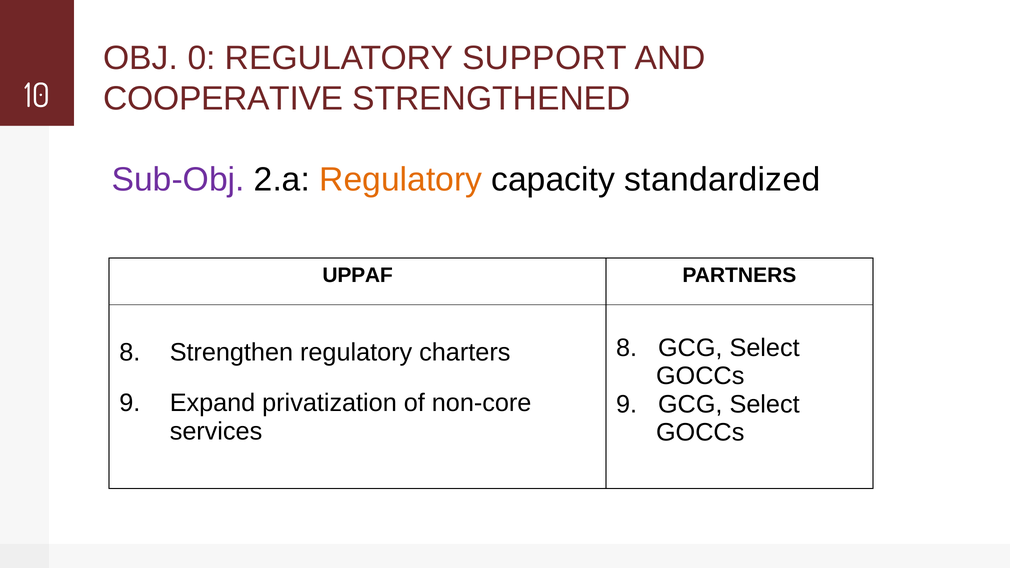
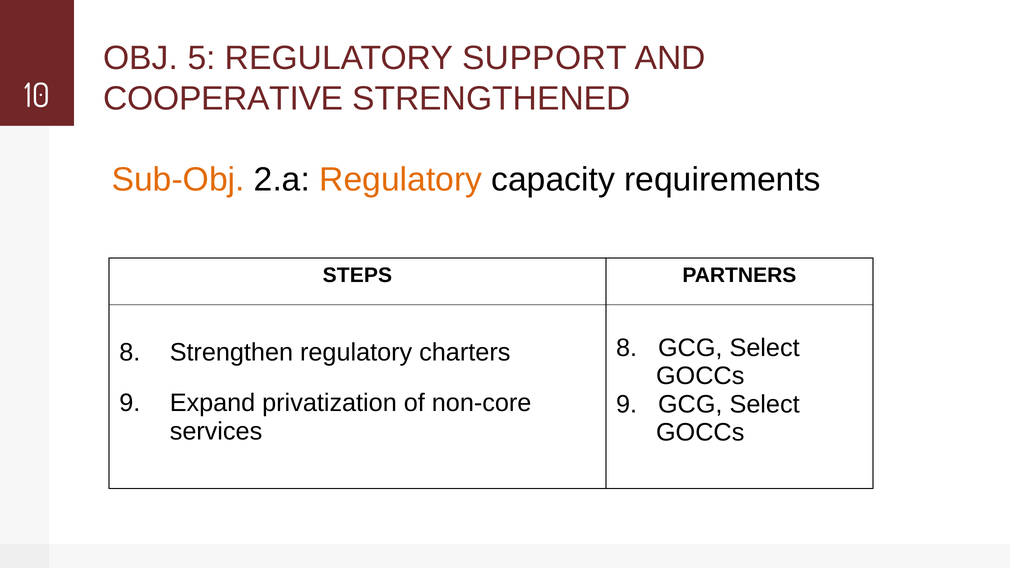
0: 0 -> 5
Sub-Obj colour: purple -> orange
standardized: standardized -> requirements
UPPAF: UPPAF -> STEPS
